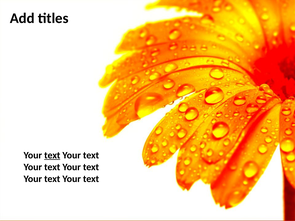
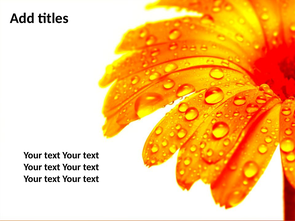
text at (52, 156) underline: present -> none
